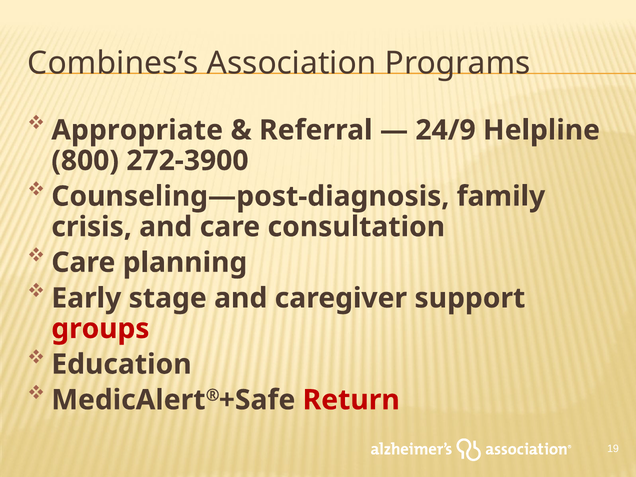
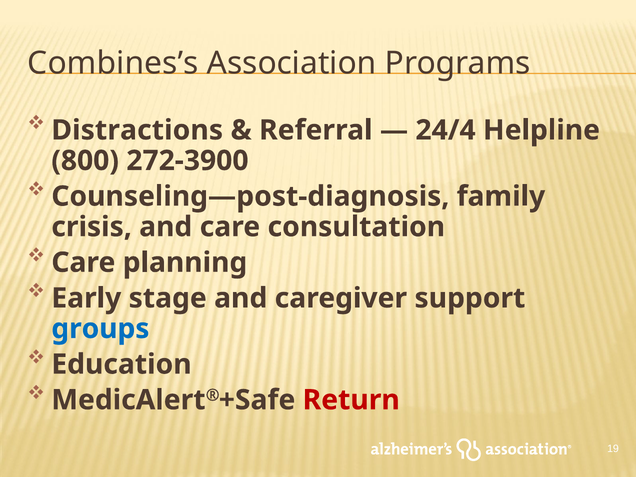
Appropriate: Appropriate -> Distractions
24/9: 24/9 -> 24/4
groups colour: red -> blue
